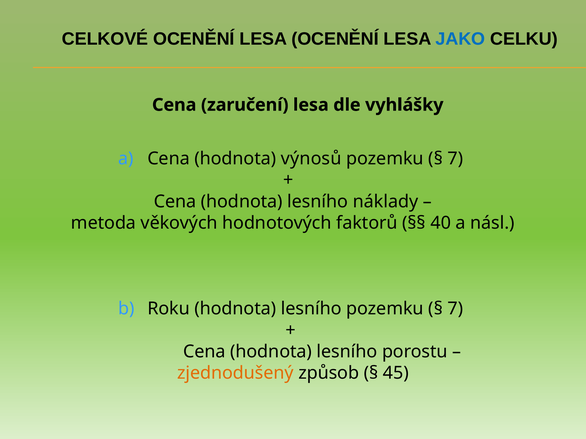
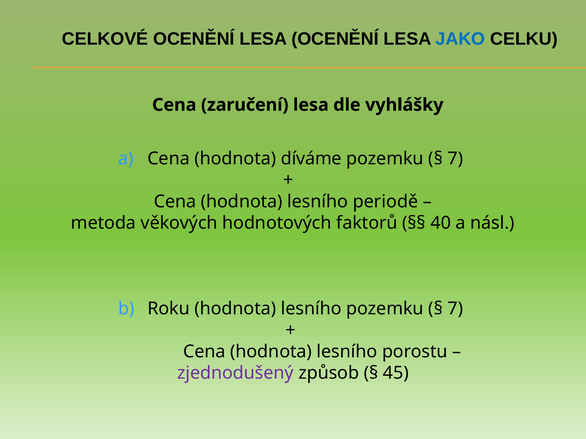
výnosů: výnosů -> díváme
náklady: náklady -> periodě
zjednodušený colour: orange -> purple
